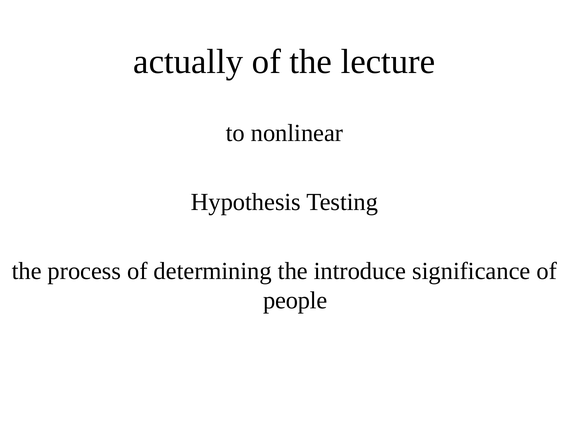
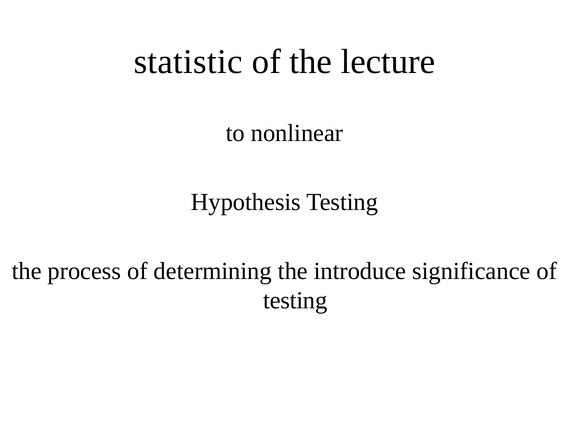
actually: actually -> statistic
people at (295, 300): people -> testing
